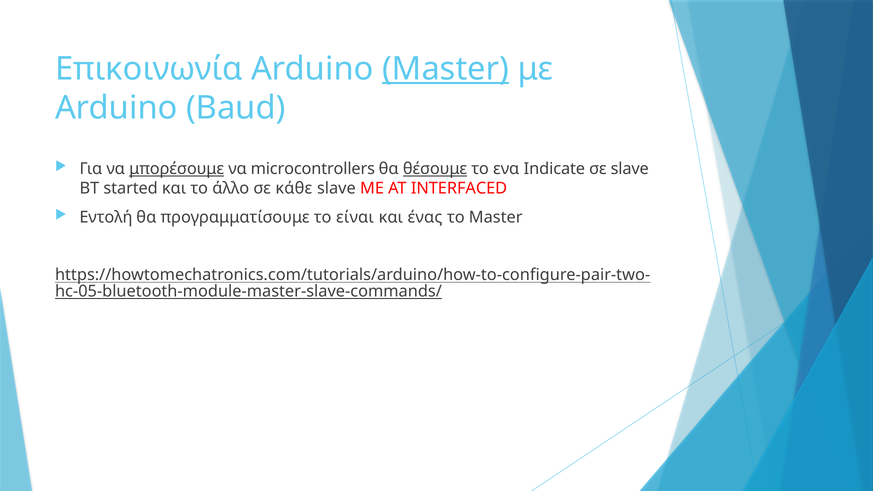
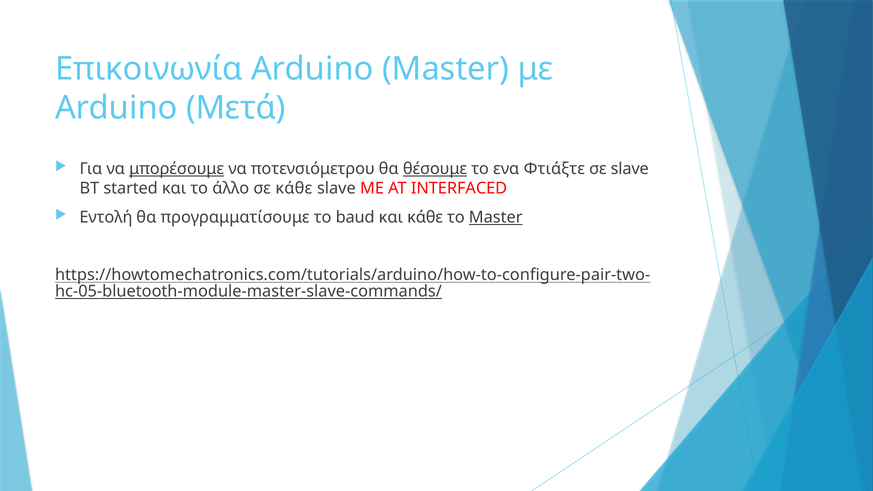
Master at (446, 69) underline: present -> none
Baud: Baud -> Μετά
microcontrollers: microcontrollers -> ποτενσιόμετρου
Indicate: Indicate -> Φτιάξτε
είναι: είναι -> baud
και ένας: ένας -> κάθε
Master at (496, 217) underline: none -> present
